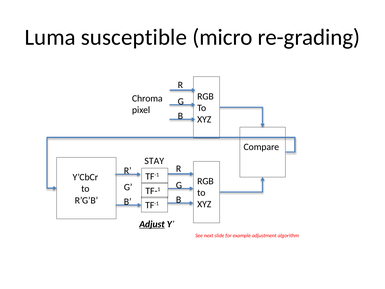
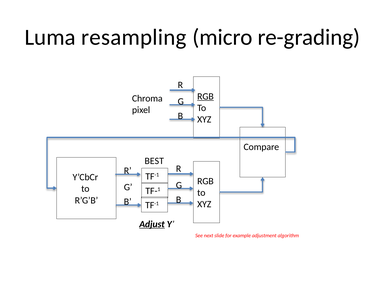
susceptible: susceptible -> resampling
RGB at (205, 96) underline: none -> present
STAY: STAY -> BEST
